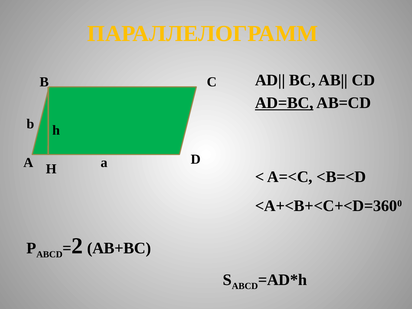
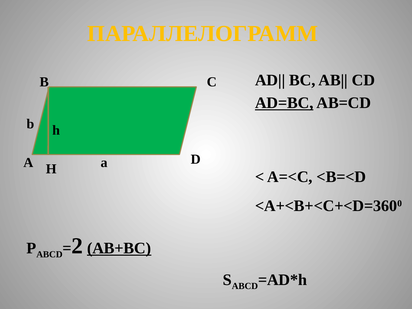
AB+BC underline: none -> present
